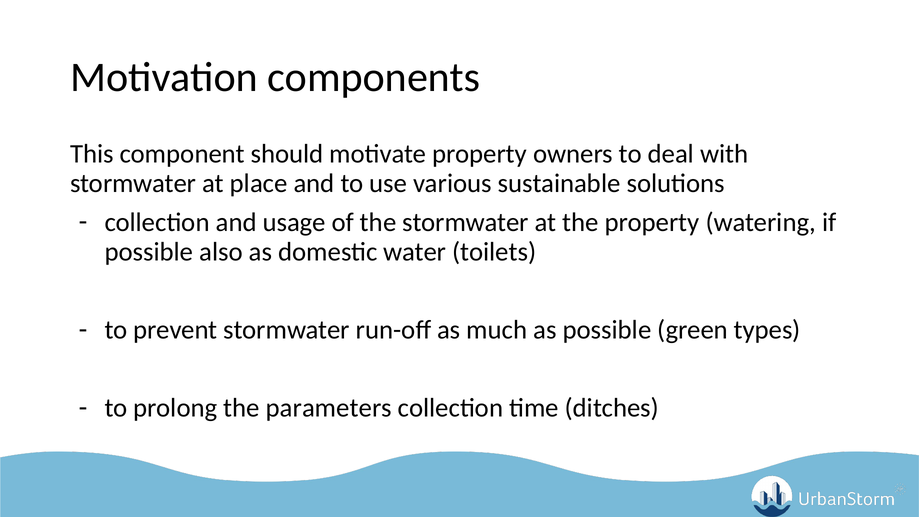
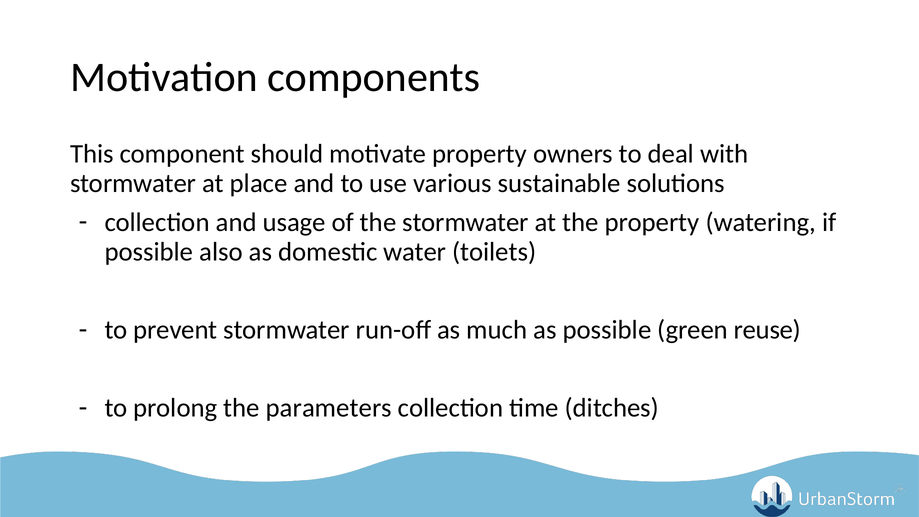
types: types -> reuse
